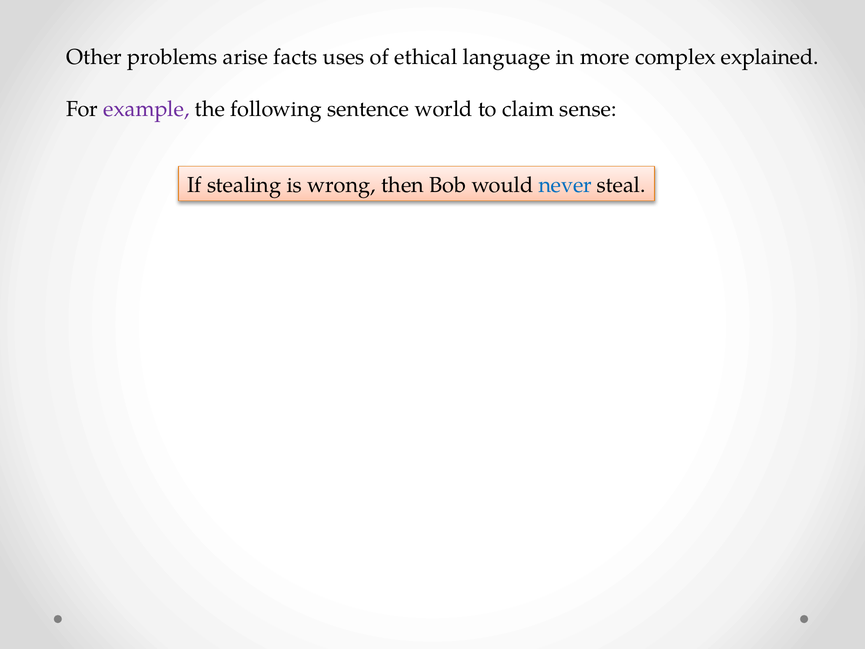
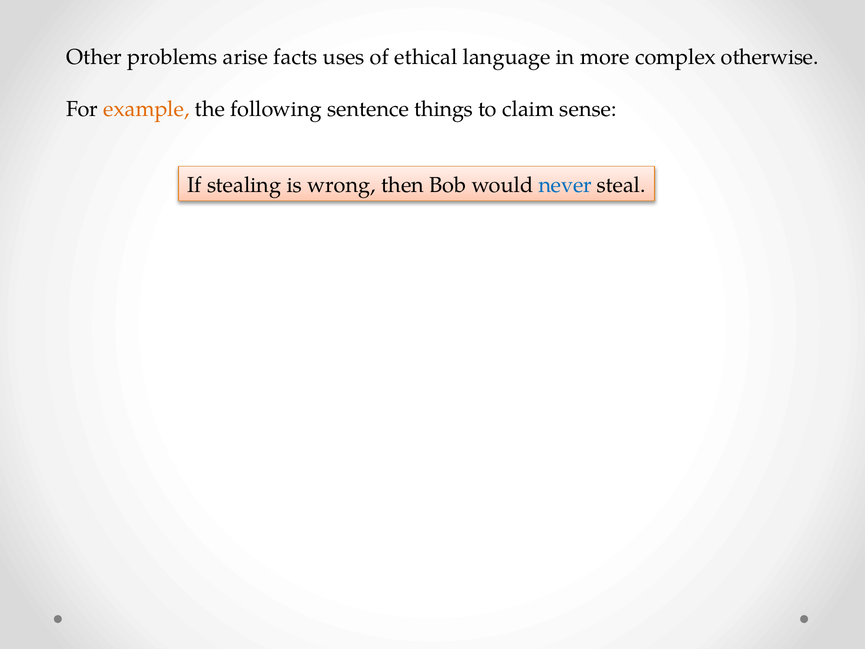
explained: explained -> otherwise
example colour: purple -> orange
world: world -> things
